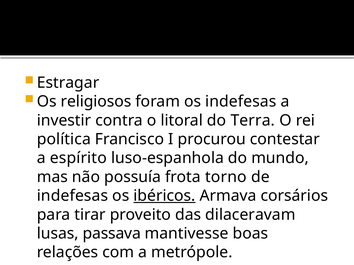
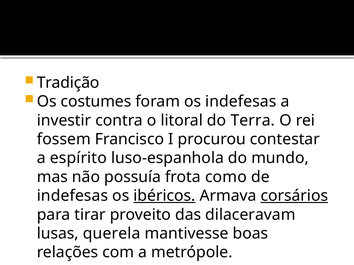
Estragar: Estragar -> Tradição
religiosos: religiosos -> costumes
política: política -> fossem
torno: torno -> como
corsários underline: none -> present
passava: passava -> querela
